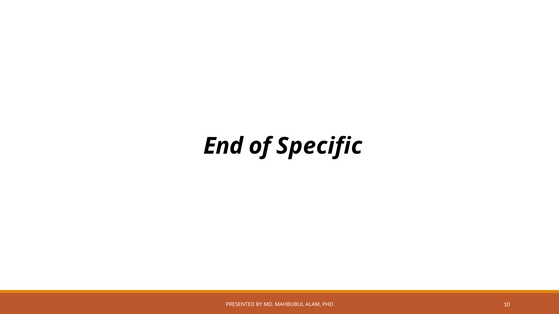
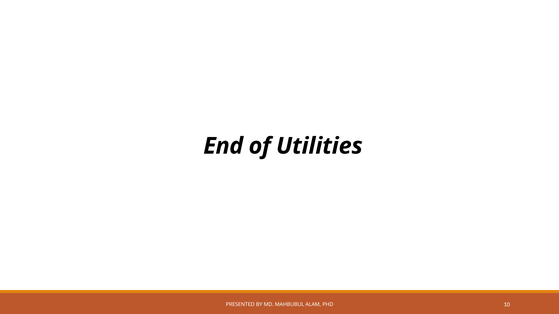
Specific: Specific -> Utilities
